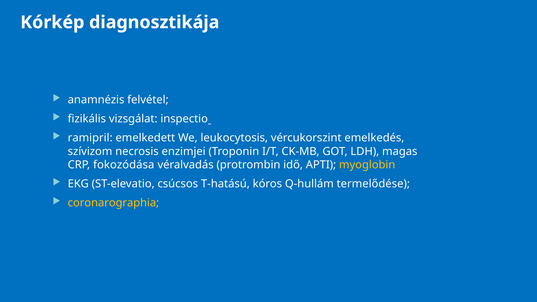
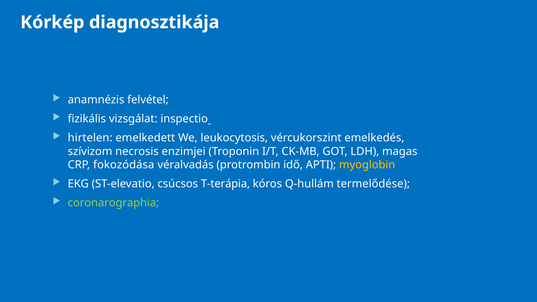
ramipril: ramipril -> hirtelen
T-hatású: T-hatású -> T-terápia
coronarographia colour: yellow -> light green
